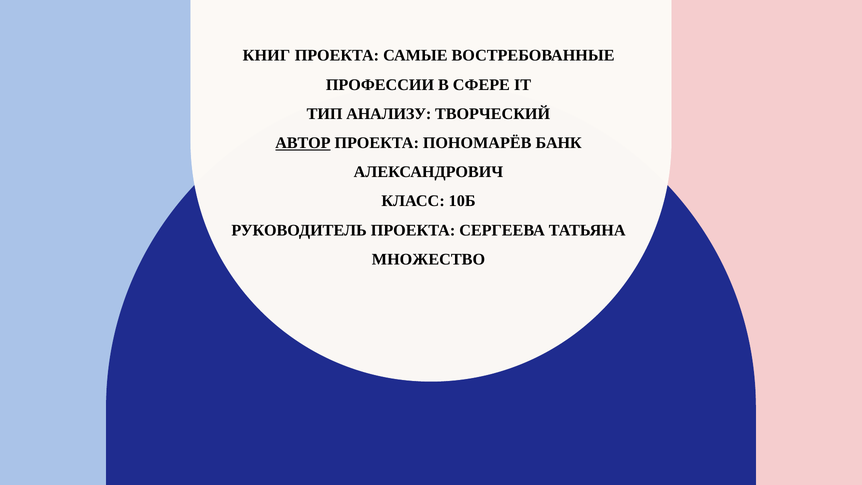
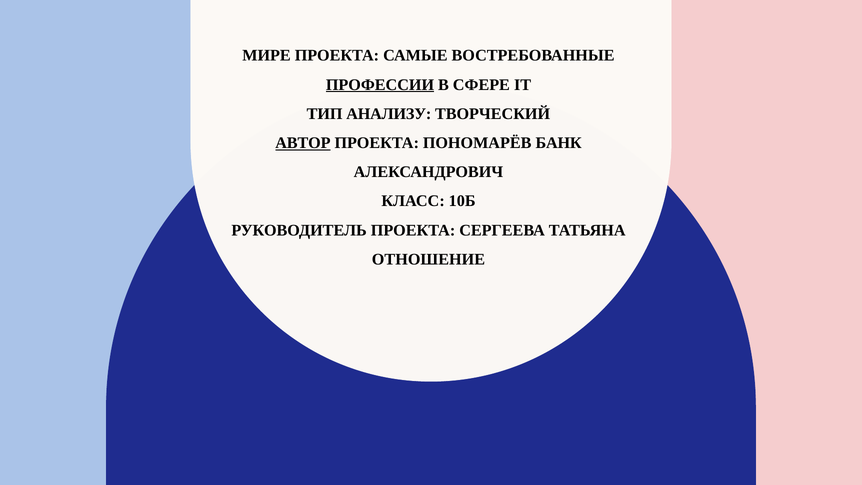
КНИГ: КНИГ -> МИРЕ
ПРОФЕССИИ underline: none -> present
МНОЖЕСТВО: МНОЖЕСТВО -> ОТНОШЕНИЕ
